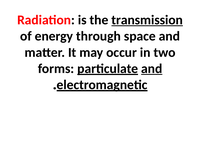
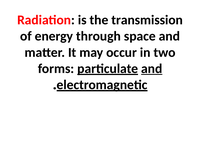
transmission underline: present -> none
